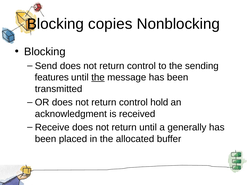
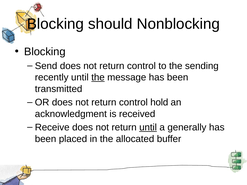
copies: copies -> should
features: features -> recently
until at (148, 128) underline: none -> present
